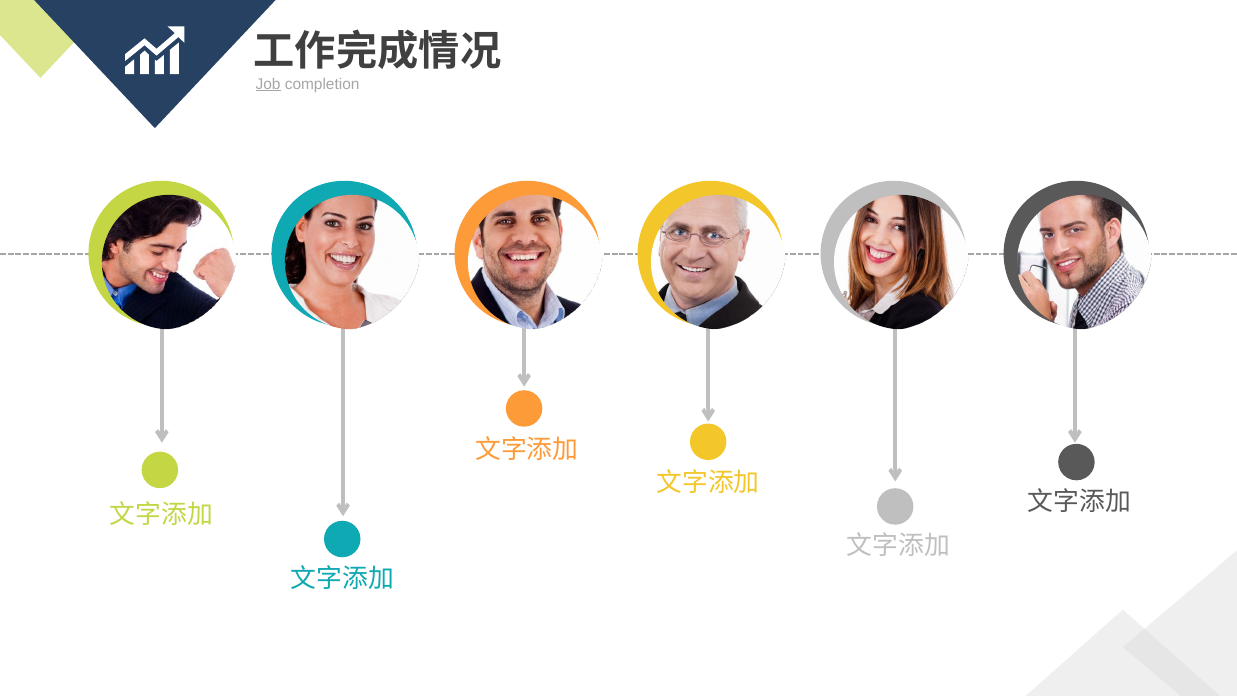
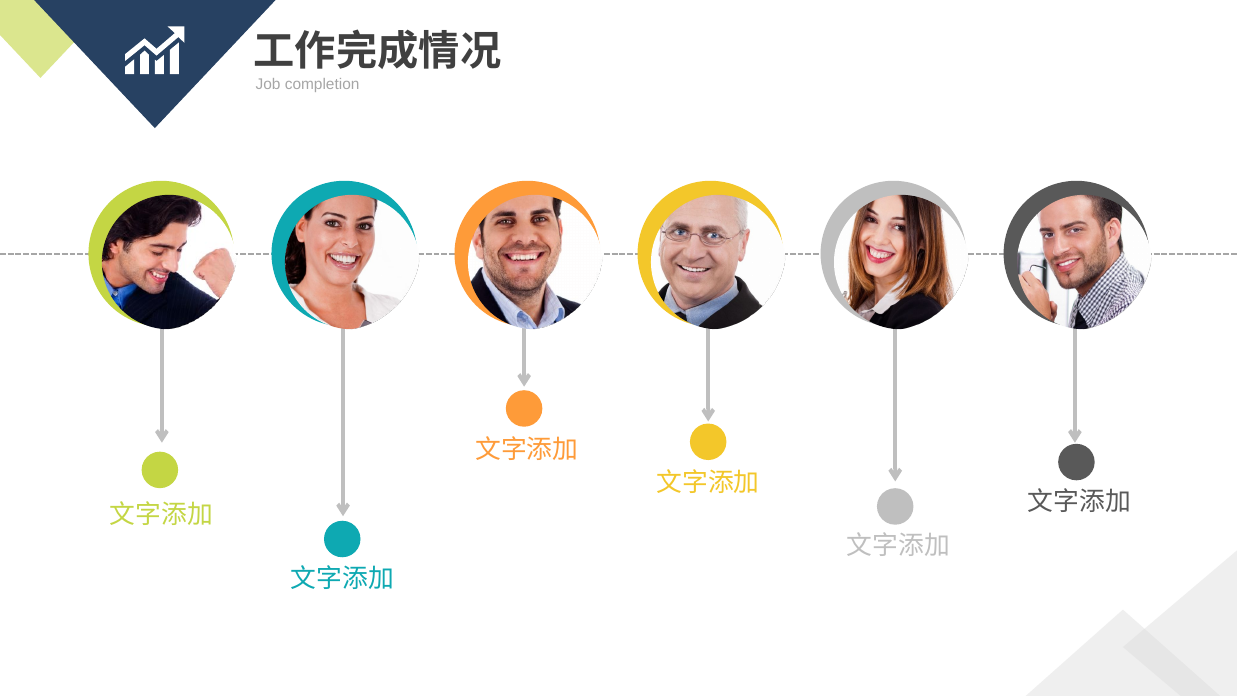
Job underline: present -> none
